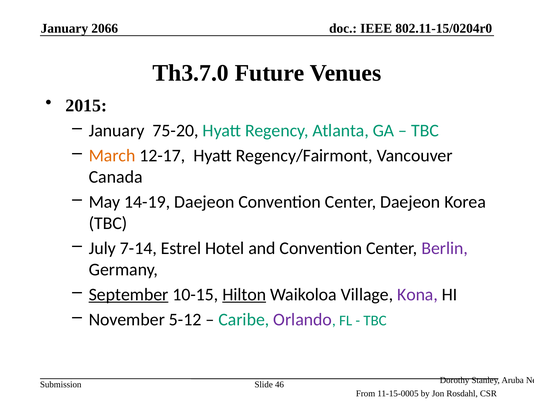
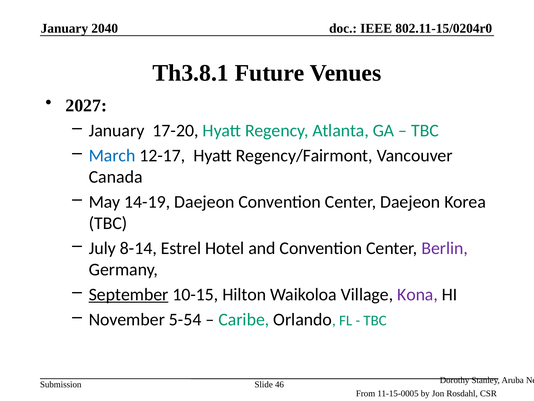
2066: 2066 -> 2040
Th3.7.0: Th3.7.0 -> Th3.8.1
2015: 2015 -> 2027
75-20: 75-20 -> 17-20
March colour: orange -> blue
7-14: 7-14 -> 8-14
Hilton underline: present -> none
5-12: 5-12 -> 5-54
Orlando colour: purple -> black
